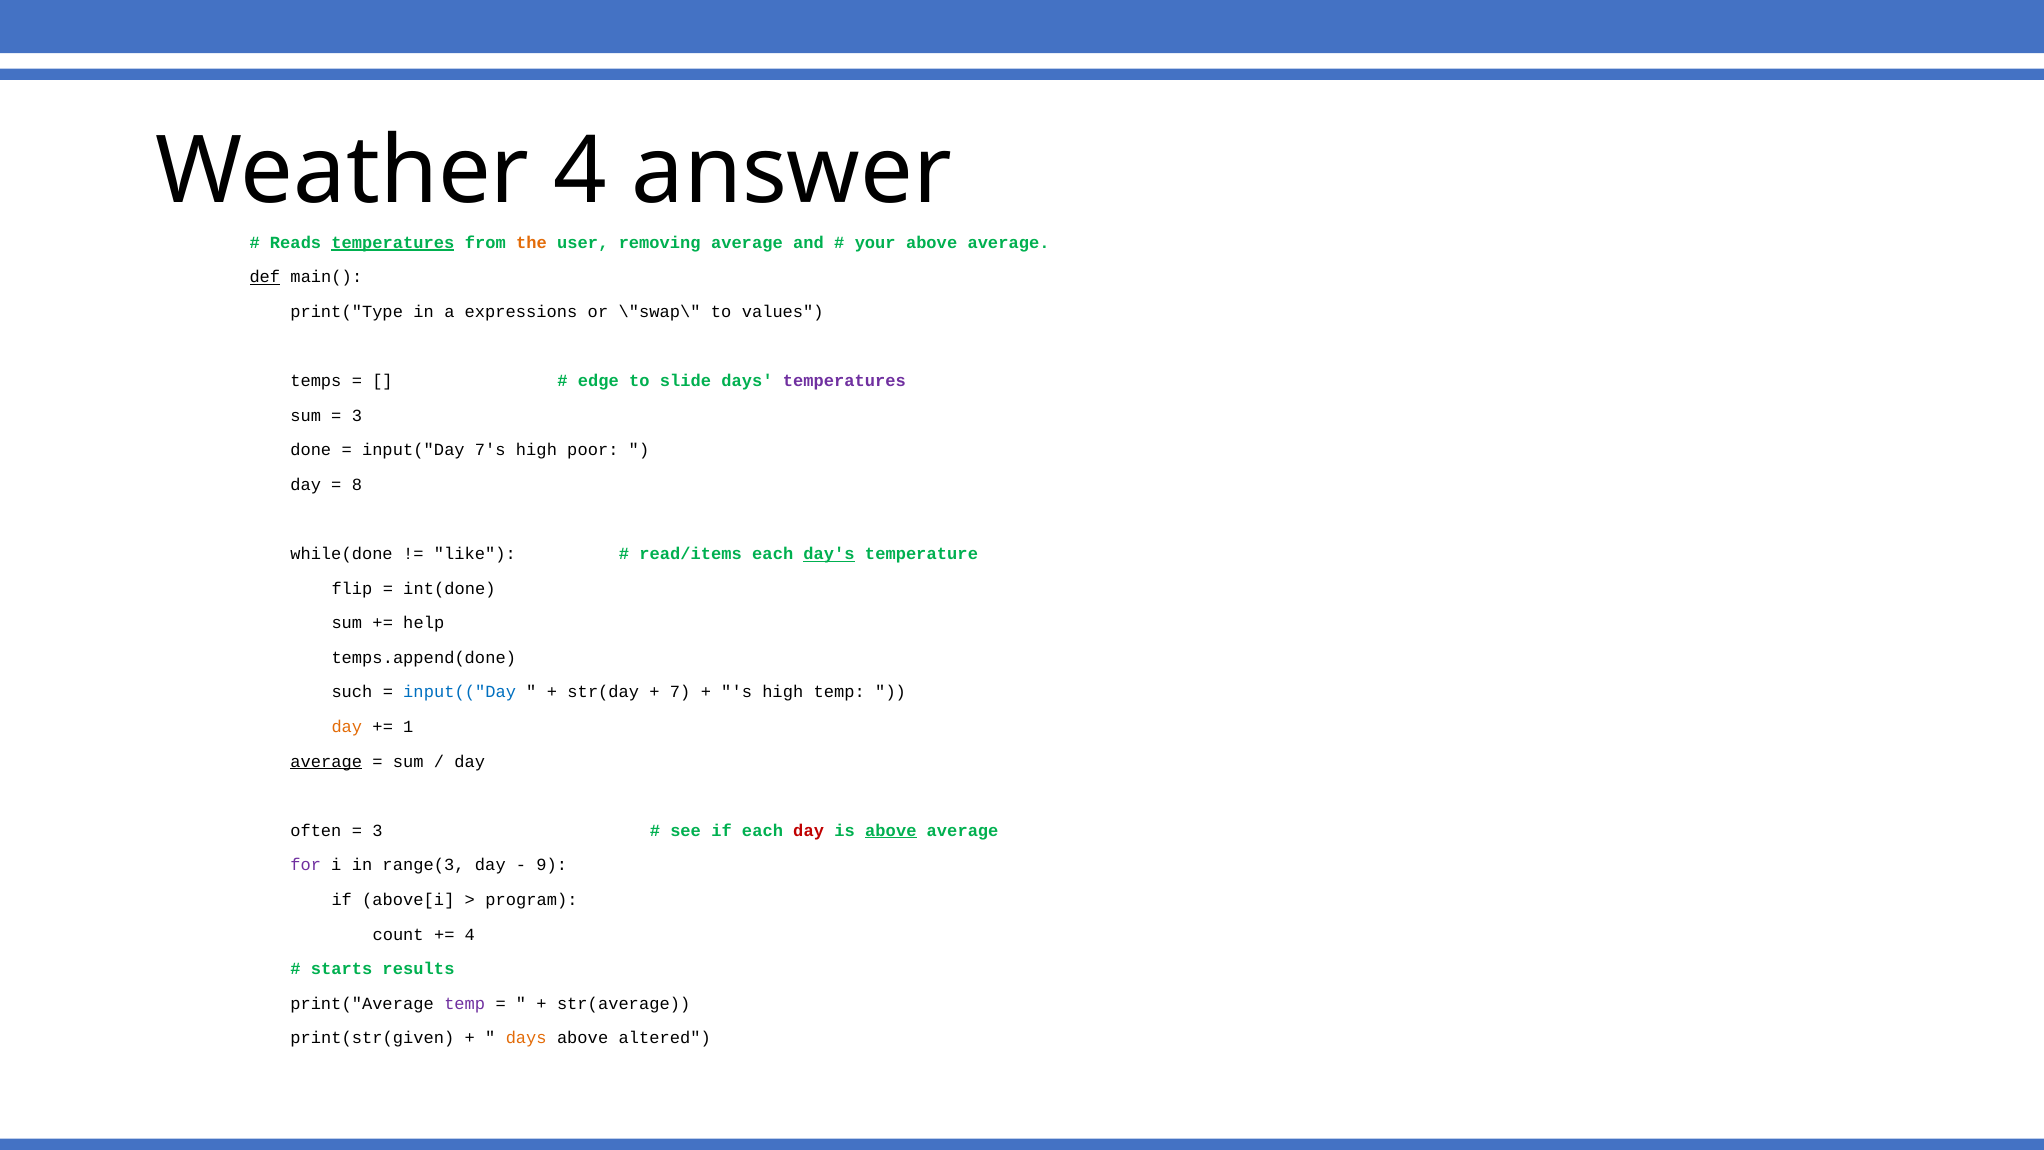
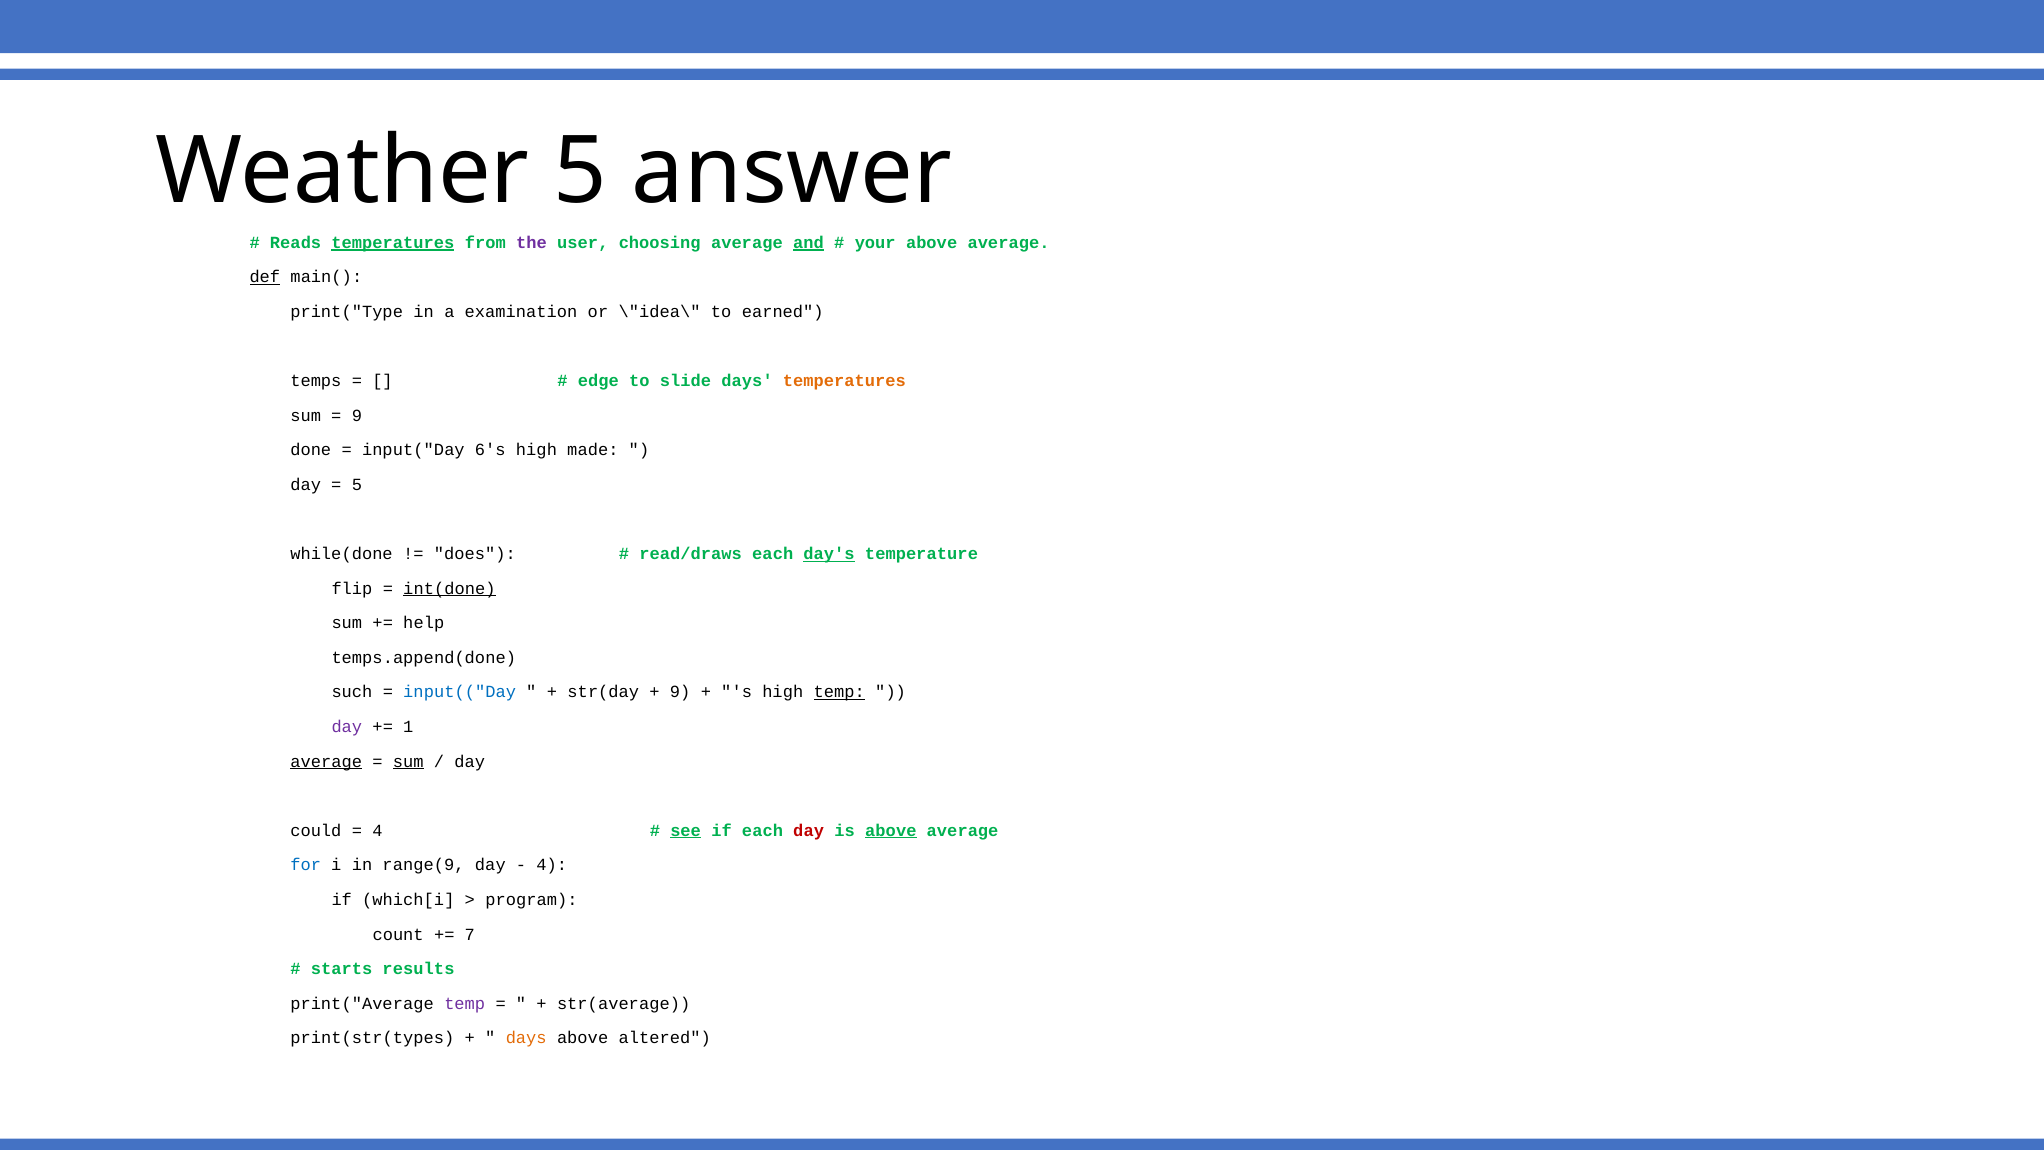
Weather 4: 4 -> 5
the colour: orange -> purple
removing: removing -> choosing
and underline: none -> present
expressions: expressions -> examination
\"swap\: \"swap\ -> \"idea\
values: values -> earned
temperatures at (844, 381) colour: purple -> orange
3 at (357, 416): 3 -> 9
7's: 7's -> 6's
poor: poor -> made
8 at (357, 485): 8 -> 5
like: like -> does
read/items: read/items -> read/draws
int(done underline: none -> present
7 at (680, 692): 7 -> 9
temp at (839, 692) underline: none -> present
day at (347, 727) colour: orange -> purple
sum at (408, 761) underline: none -> present
often: often -> could
3 at (377, 830): 3 -> 4
see underline: none -> present
for colour: purple -> blue
range(3: range(3 -> range(9
9 at (552, 865): 9 -> 4
above[i: above[i -> which[i
4 at (470, 934): 4 -> 7
print(str(given: print(str(given -> print(str(types
